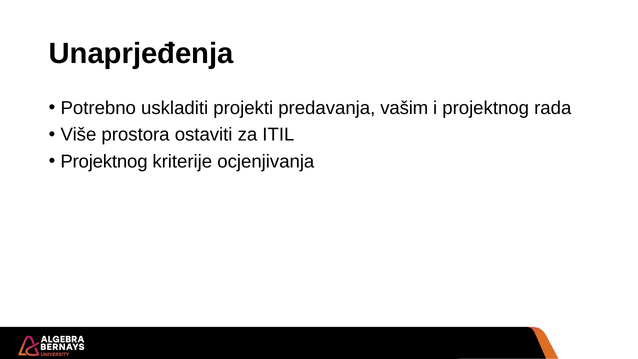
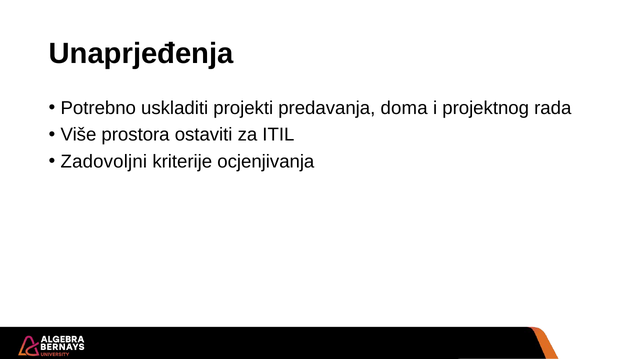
vašim: vašim -> doma
Projektnog at (104, 161): Projektnog -> Zadovoljni
